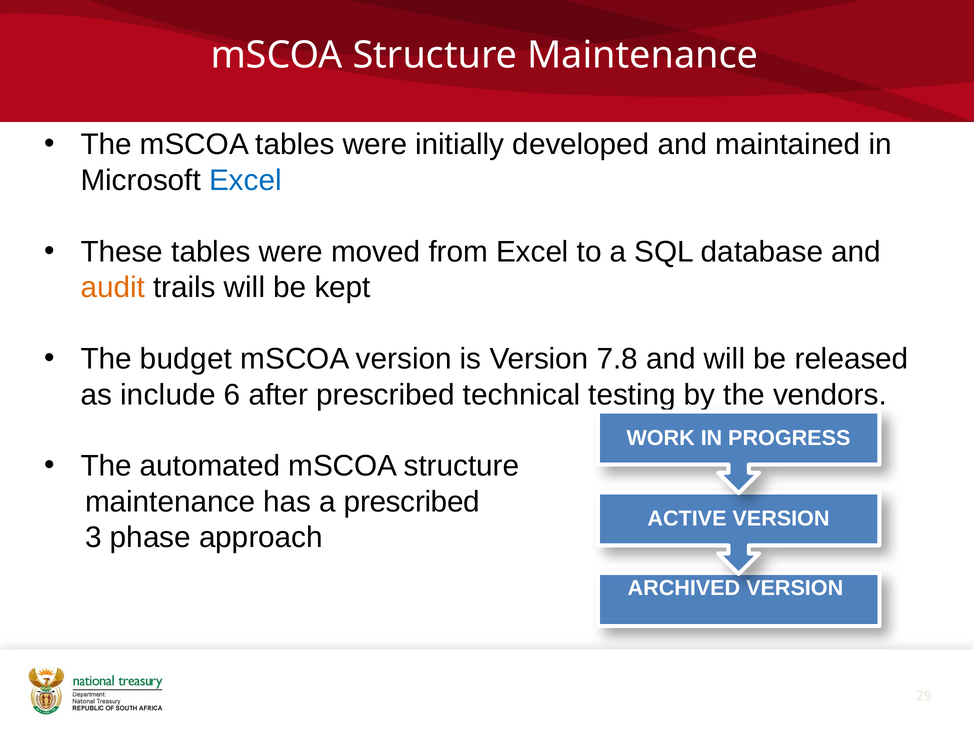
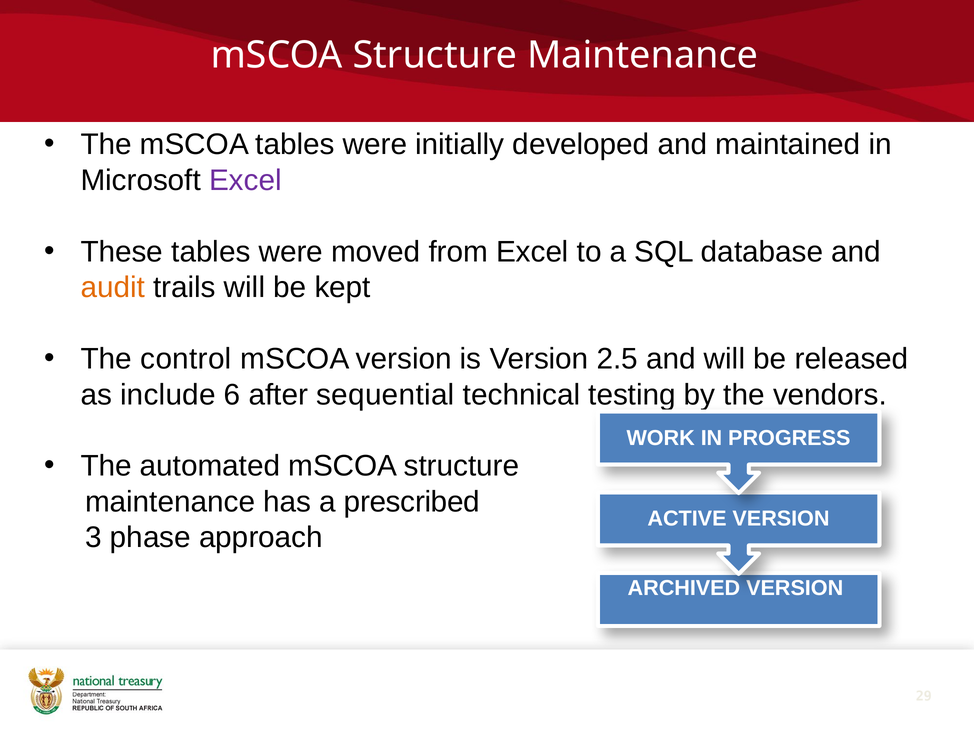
Excel at (245, 180) colour: blue -> purple
budget: budget -> control
7.8: 7.8 -> 2.5
after prescribed: prescribed -> sequential
